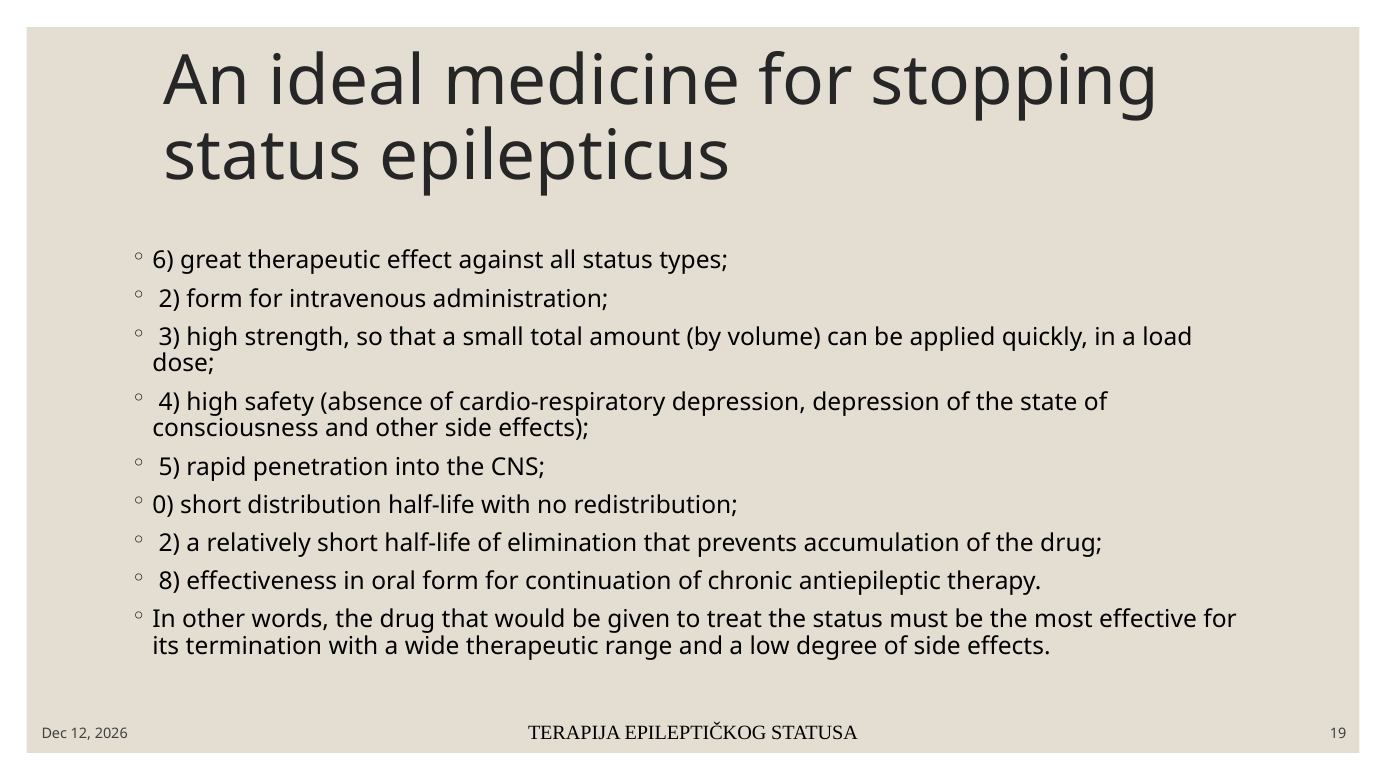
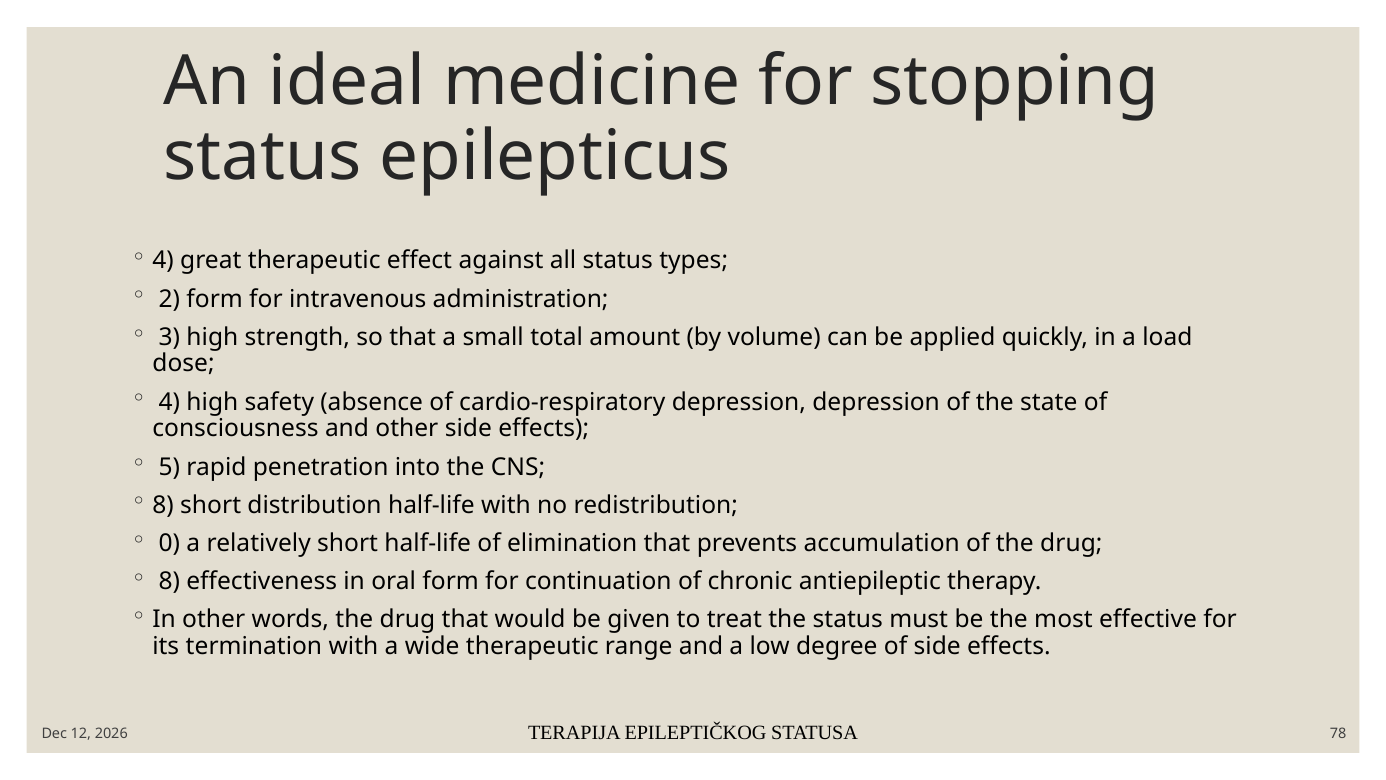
6 at (163, 261): 6 -> 4
0 at (163, 505): 0 -> 8
2 at (169, 543): 2 -> 0
19: 19 -> 78
